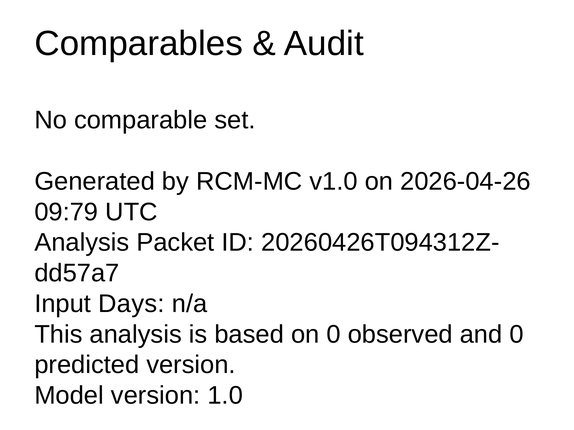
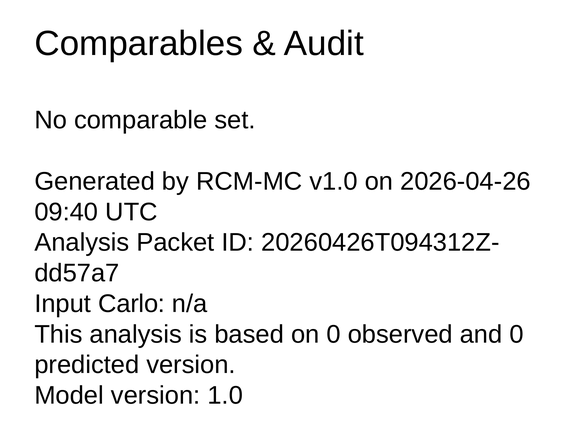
09:79: 09:79 -> 09:40
Days: Days -> Carlo
